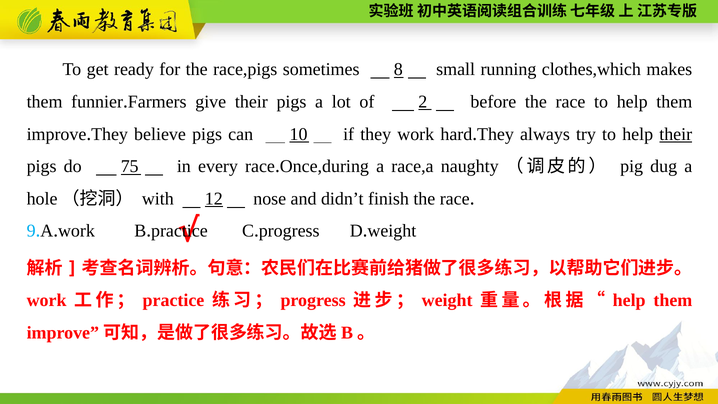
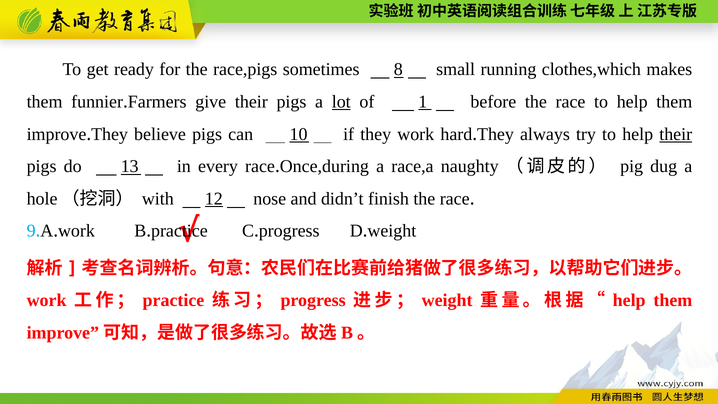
lot underline: none -> present
2: 2 -> 1
75: 75 -> 13
